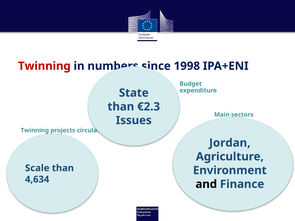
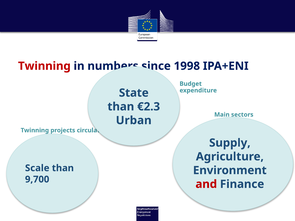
Issues: Issues -> Urban
Jordan: Jordan -> Supply
4,634: 4,634 -> 9,700
and colour: black -> red
